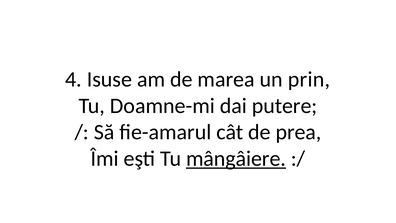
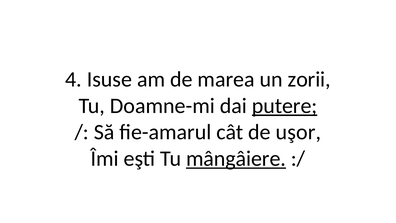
prin: prin -> zorii
putere underline: none -> present
prea: prea -> uşor
